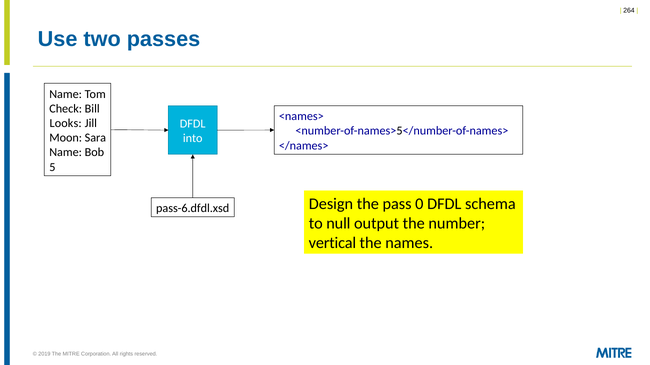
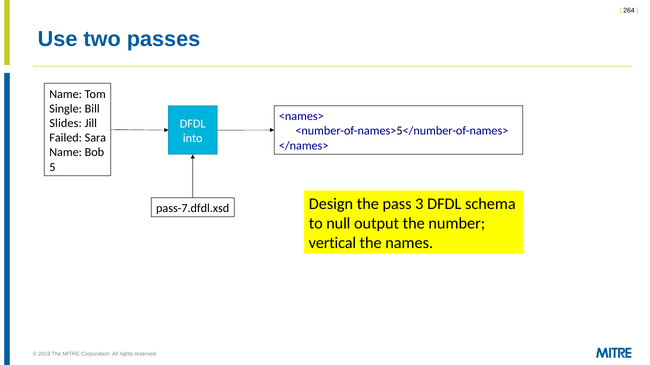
Check: Check -> Single
Looks: Looks -> Slides
Moon: Moon -> Failed
0: 0 -> 3
pass-6.dfdl.xsd: pass-6.dfdl.xsd -> pass-7.dfdl.xsd
